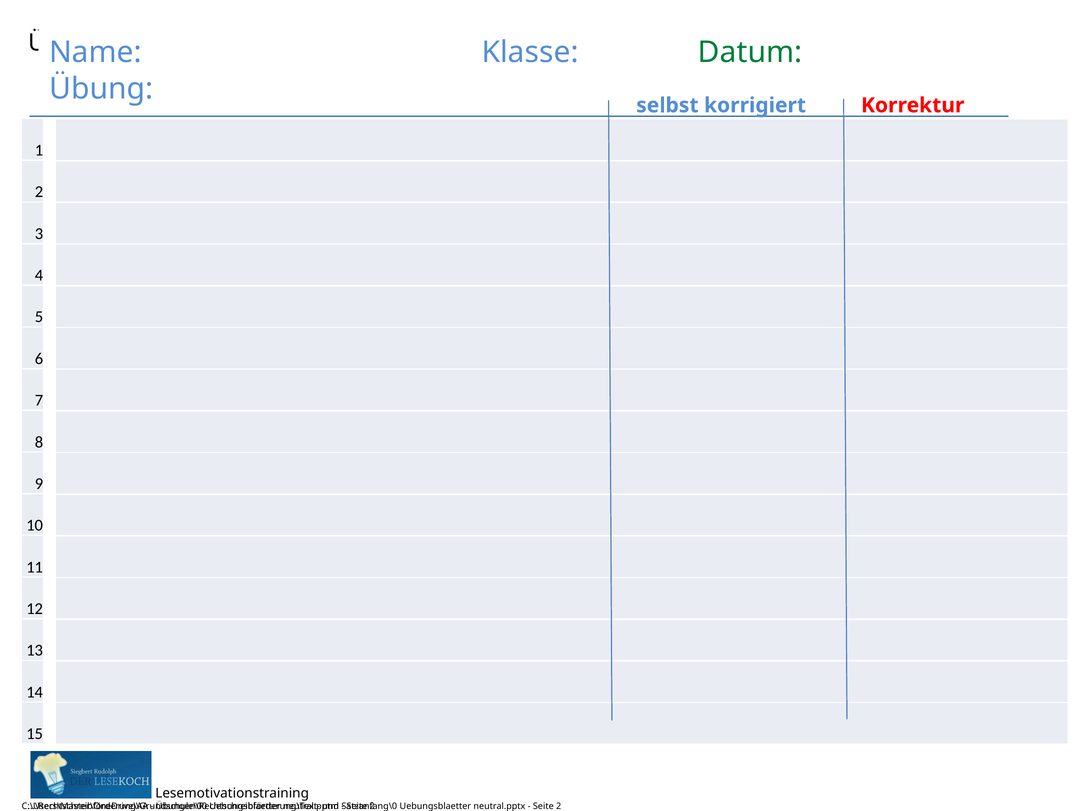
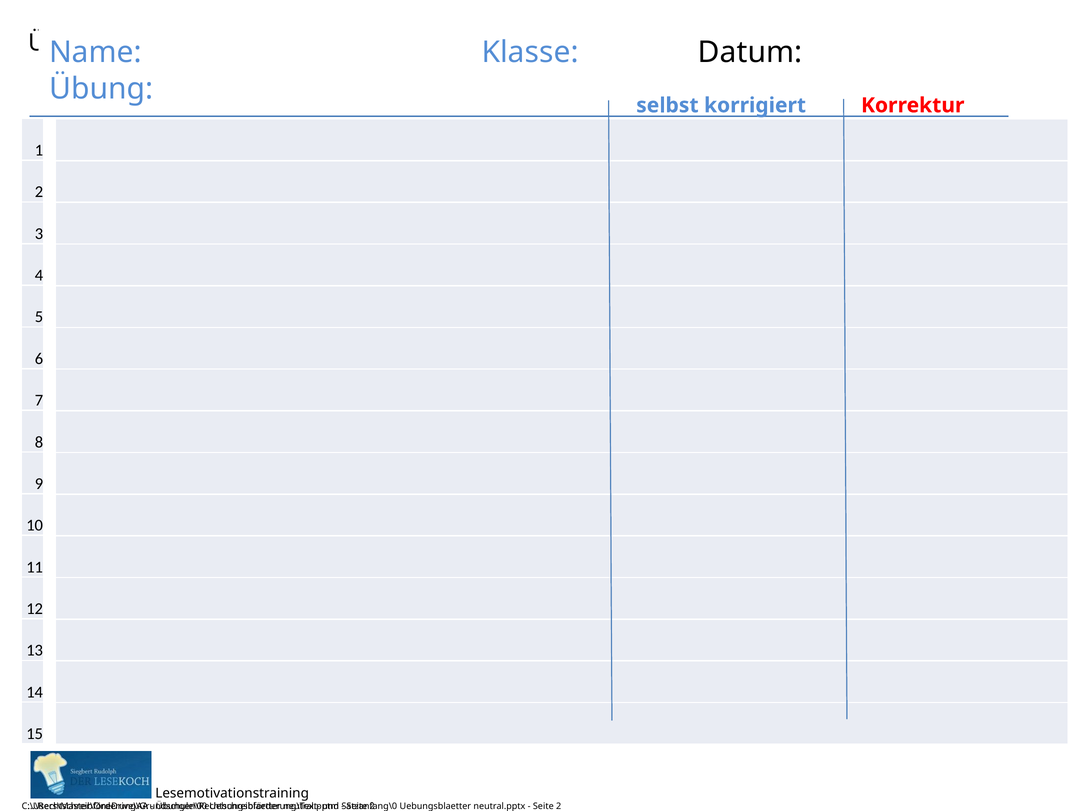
Datum colour: green -> black
